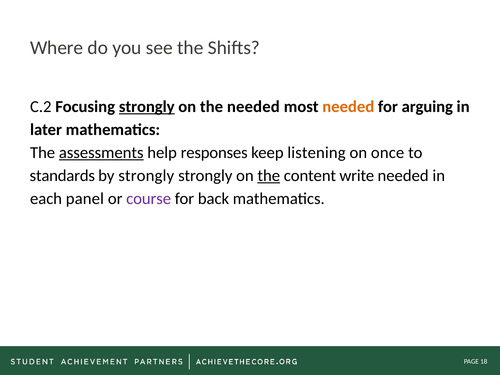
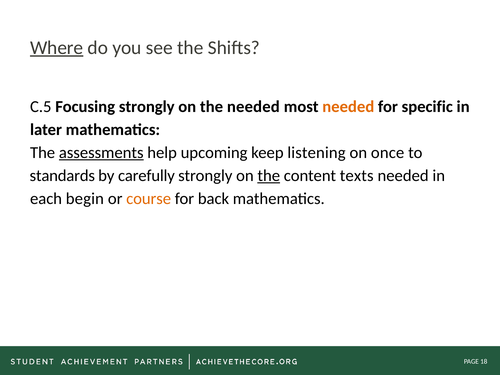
Where underline: none -> present
C.2: C.2 -> C.5
strongly at (147, 107) underline: present -> none
arguing: arguing -> specific
responses: responses -> upcoming
by strongly: strongly -> carefully
write: write -> texts
panel: panel -> begin
course colour: purple -> orange
